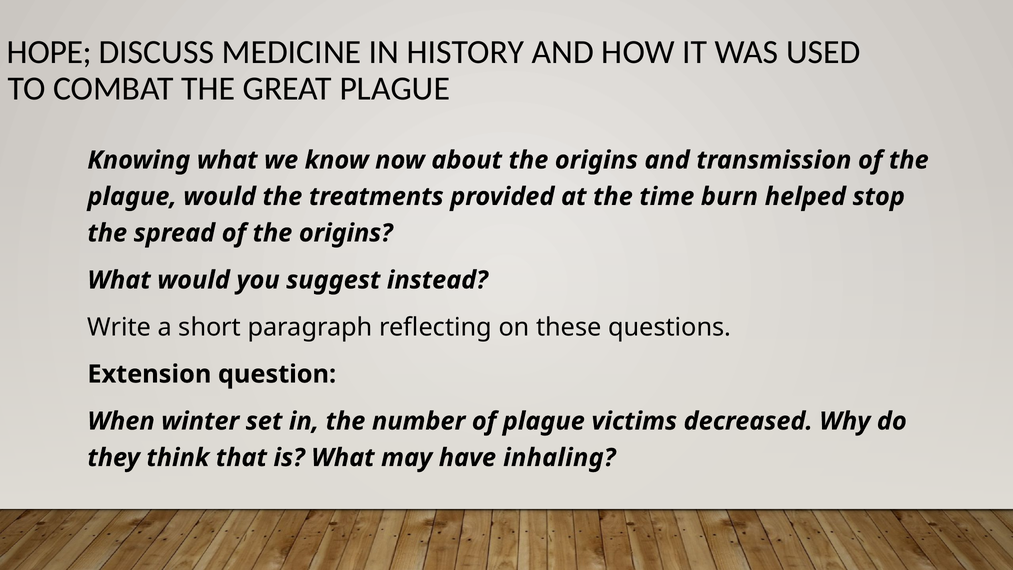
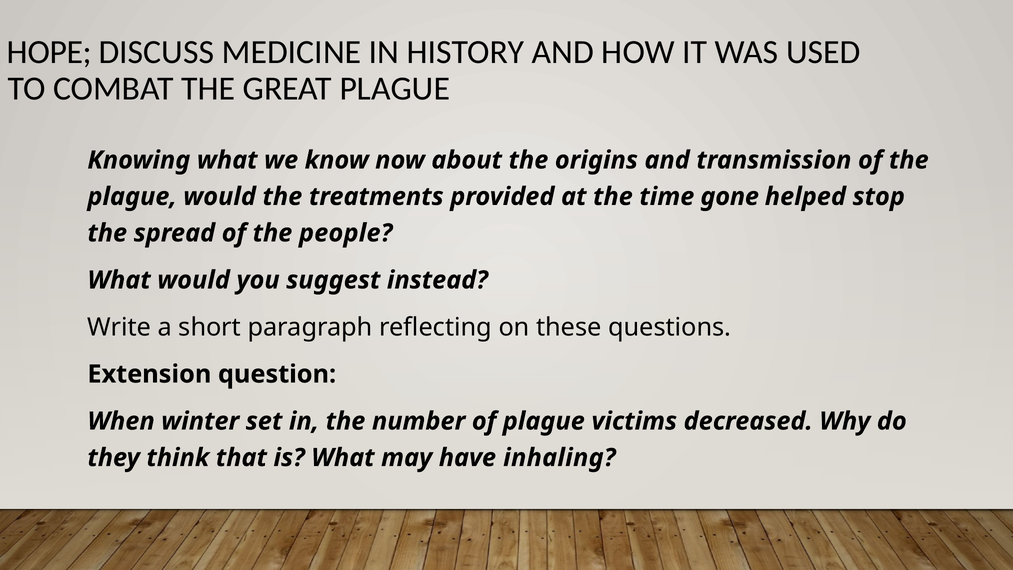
burn: burn -> gone
of the origins: origins -> people
